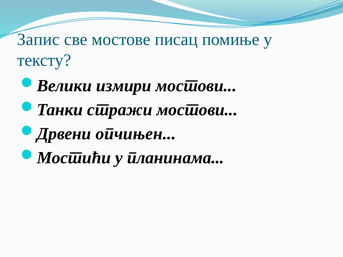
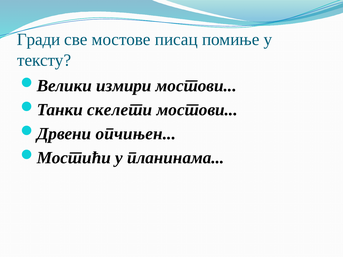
Запис: Запис -> Гради
стражи: стражи -> скелети
